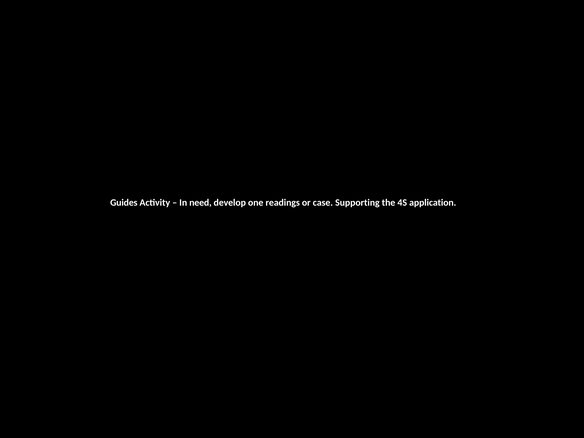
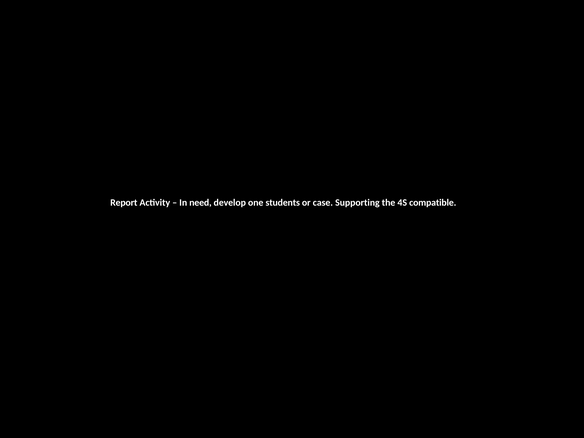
Guides: Guides -> Report
readings: readings -> students
application: application -> compatible
